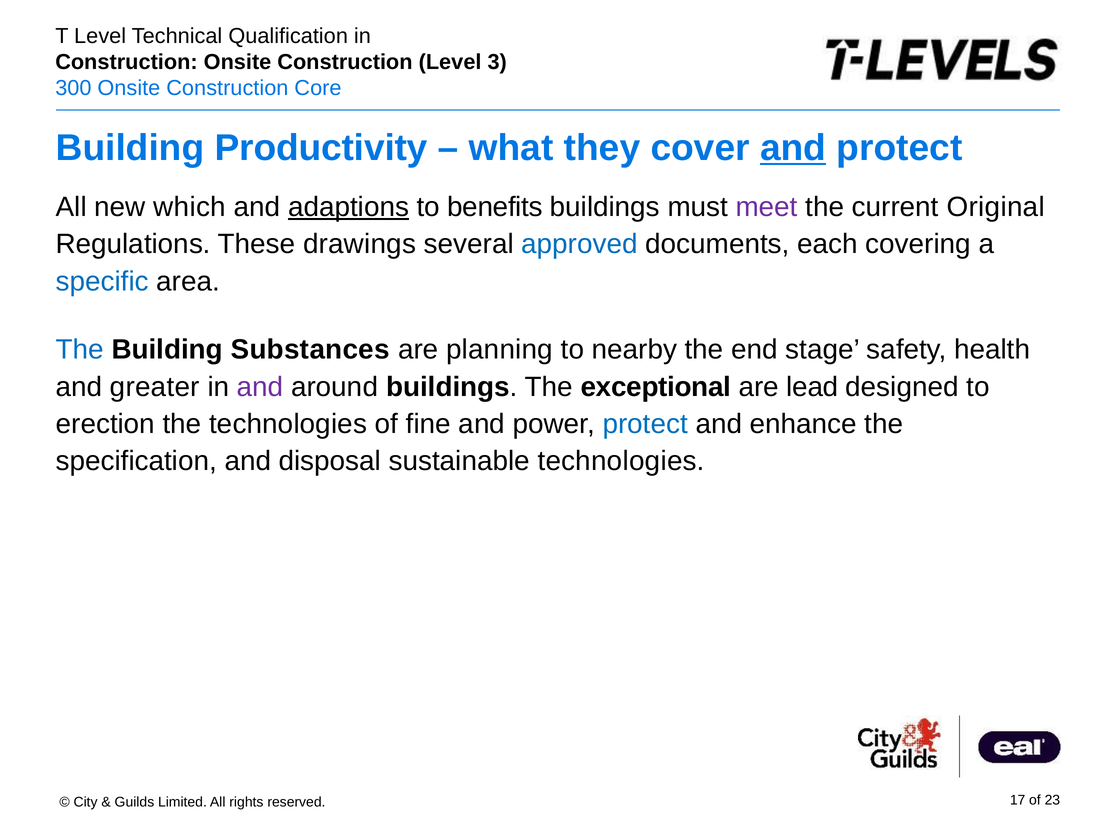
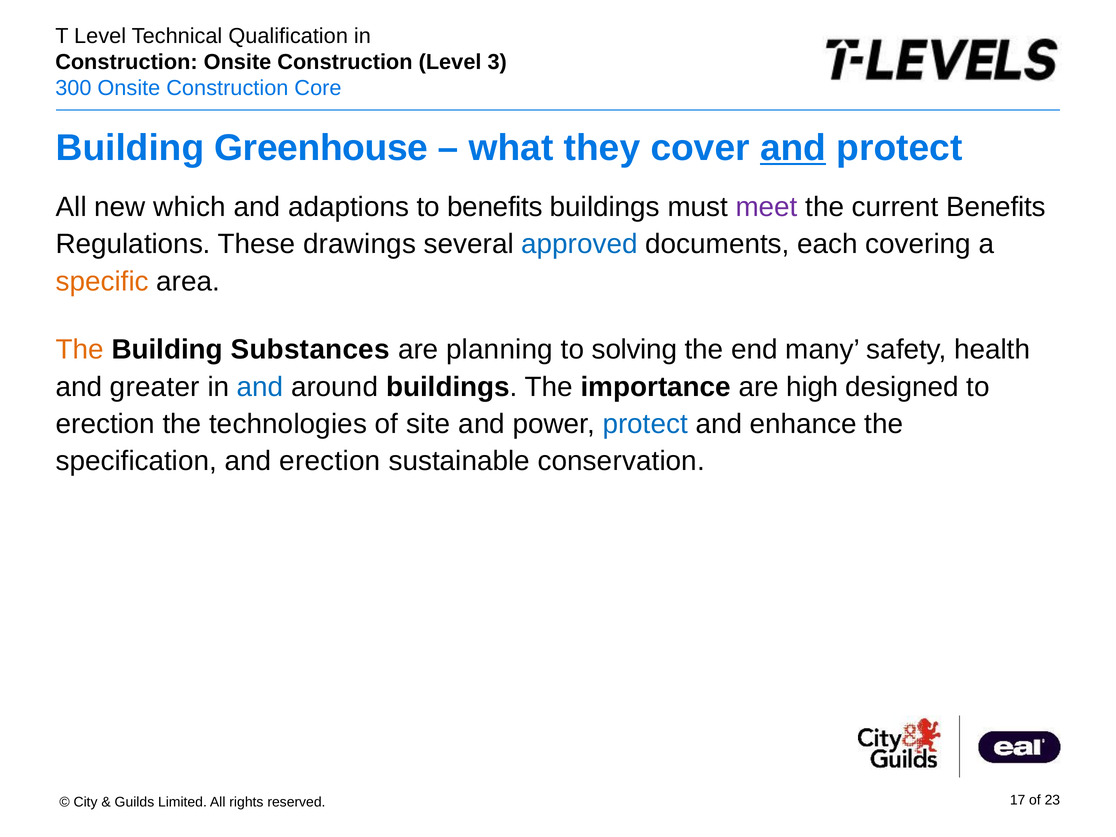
Productivity: Productivity -> Greenhouse
adaptions underline: present -> none
current Original: Original -> Benefits
specific colour: blue -> orange
The at (80, 350) colour: blue -> orange
nearby: nearby -> solving
stage: stage -> many
and at (260, 387) colour: purple -> blue
exceptional: exceptional -> importance
lead: lead -> high
fine: fine -> site
and disposal: disposal -> erection
sustainable technologies: technologies -> conservation
